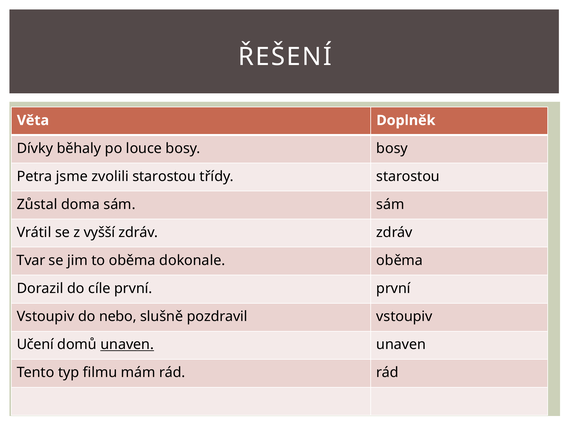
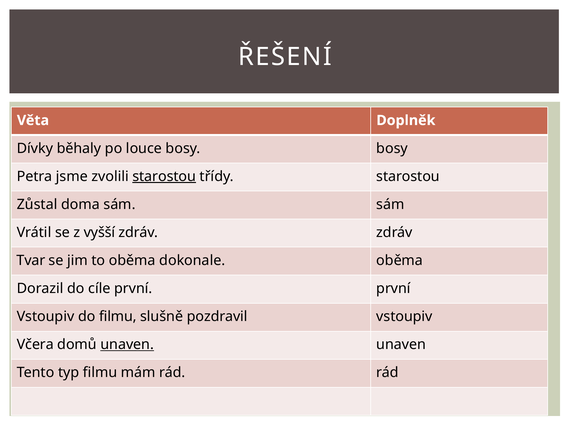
starostou at (164, 177) underline: none -> present
do nebo: nebo -> filmu
Učení: Učení -> Včera
